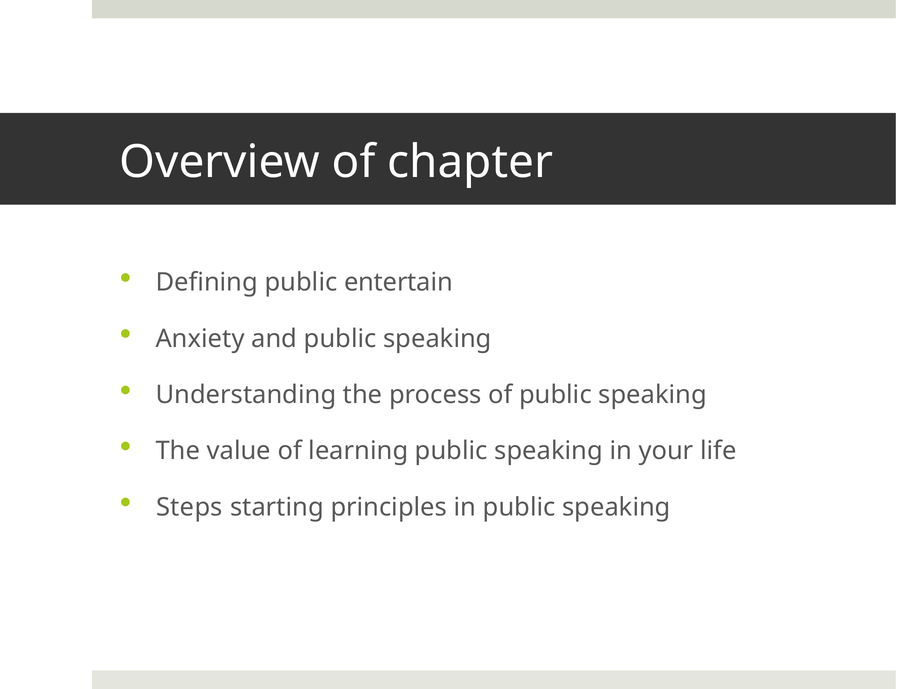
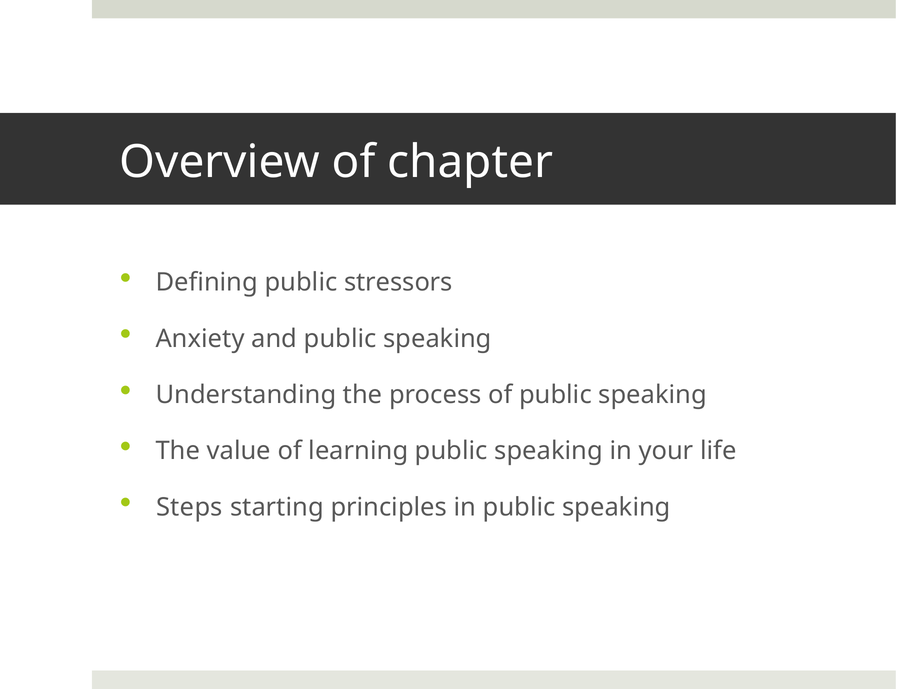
entertain: entertain -> stressors
